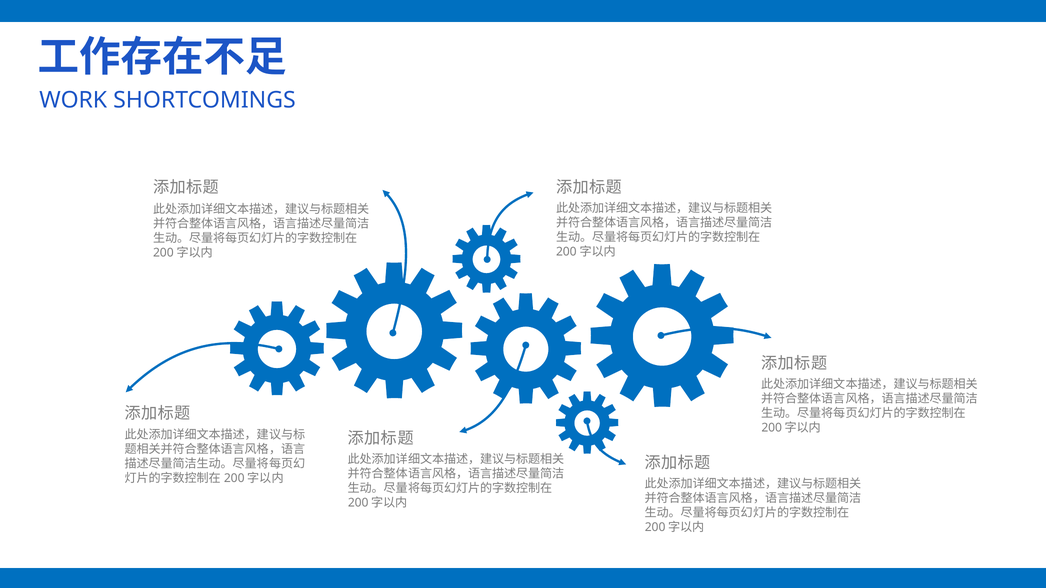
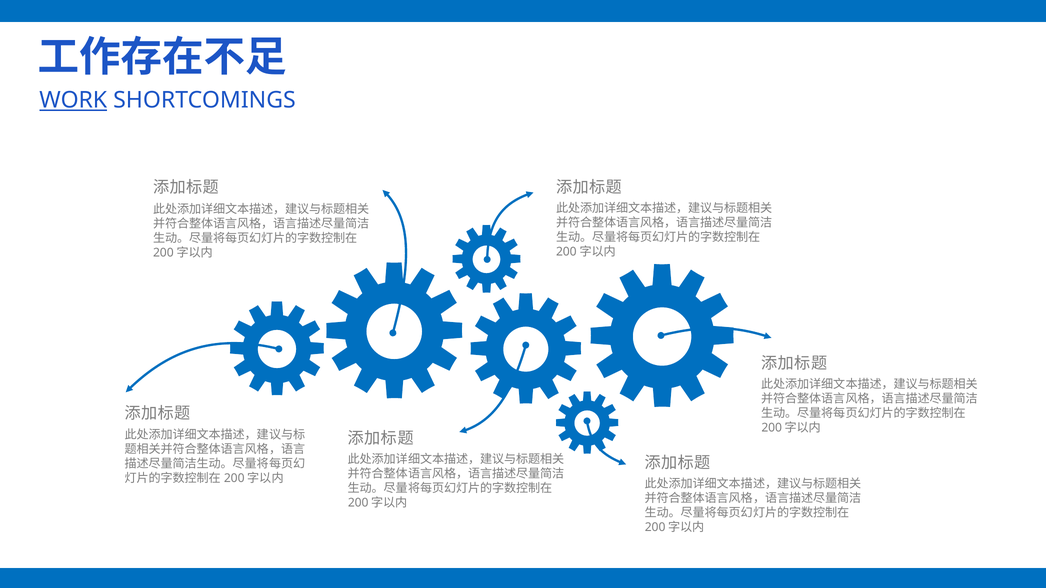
WORK underline: none -> present
